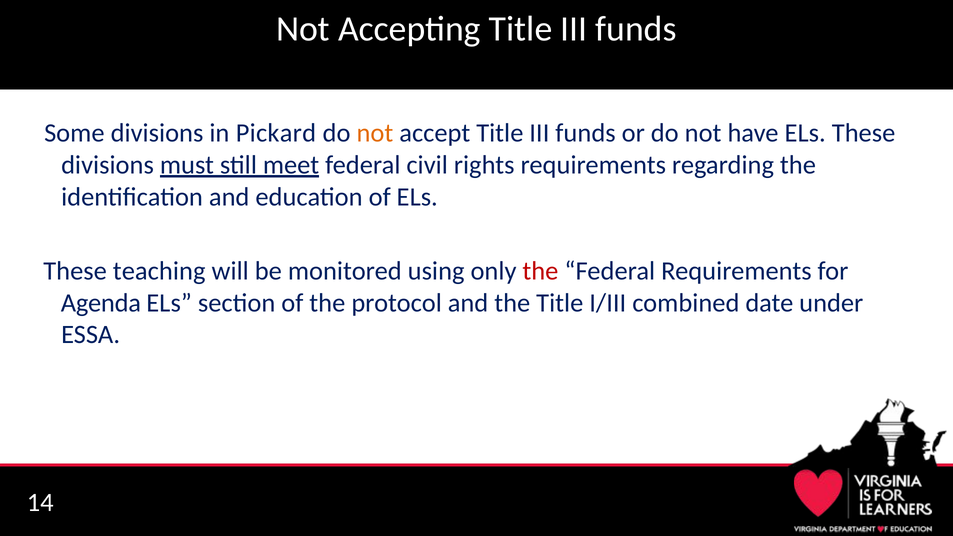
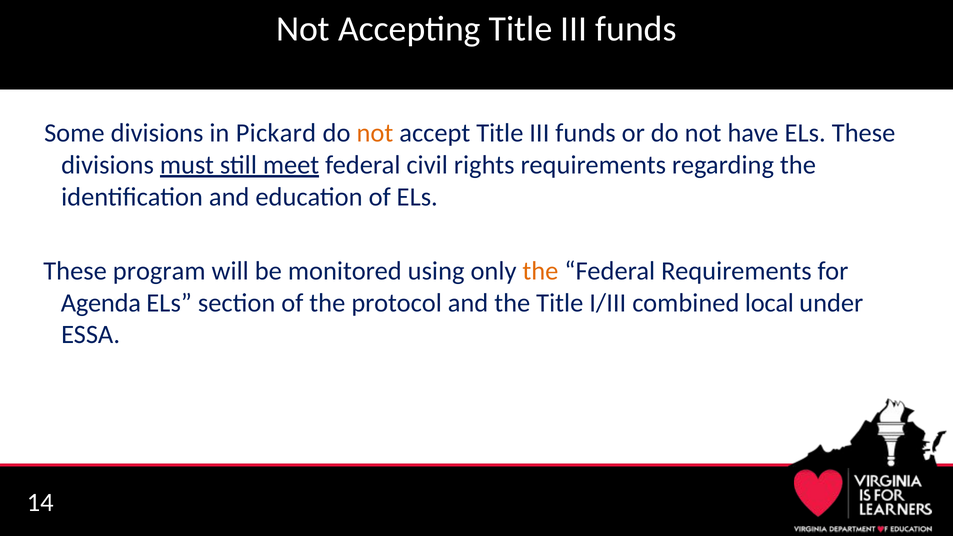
teaching: teaching -> program
the at (540, 271) colour: red -> orange
date: date -> local
